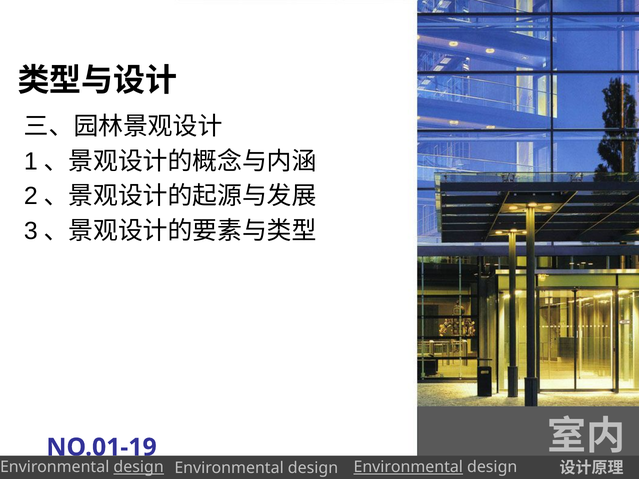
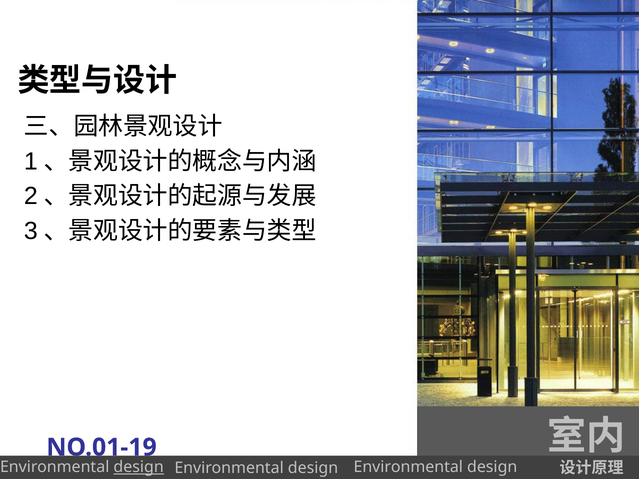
Environmental at (408, 467) underline: present -> none
